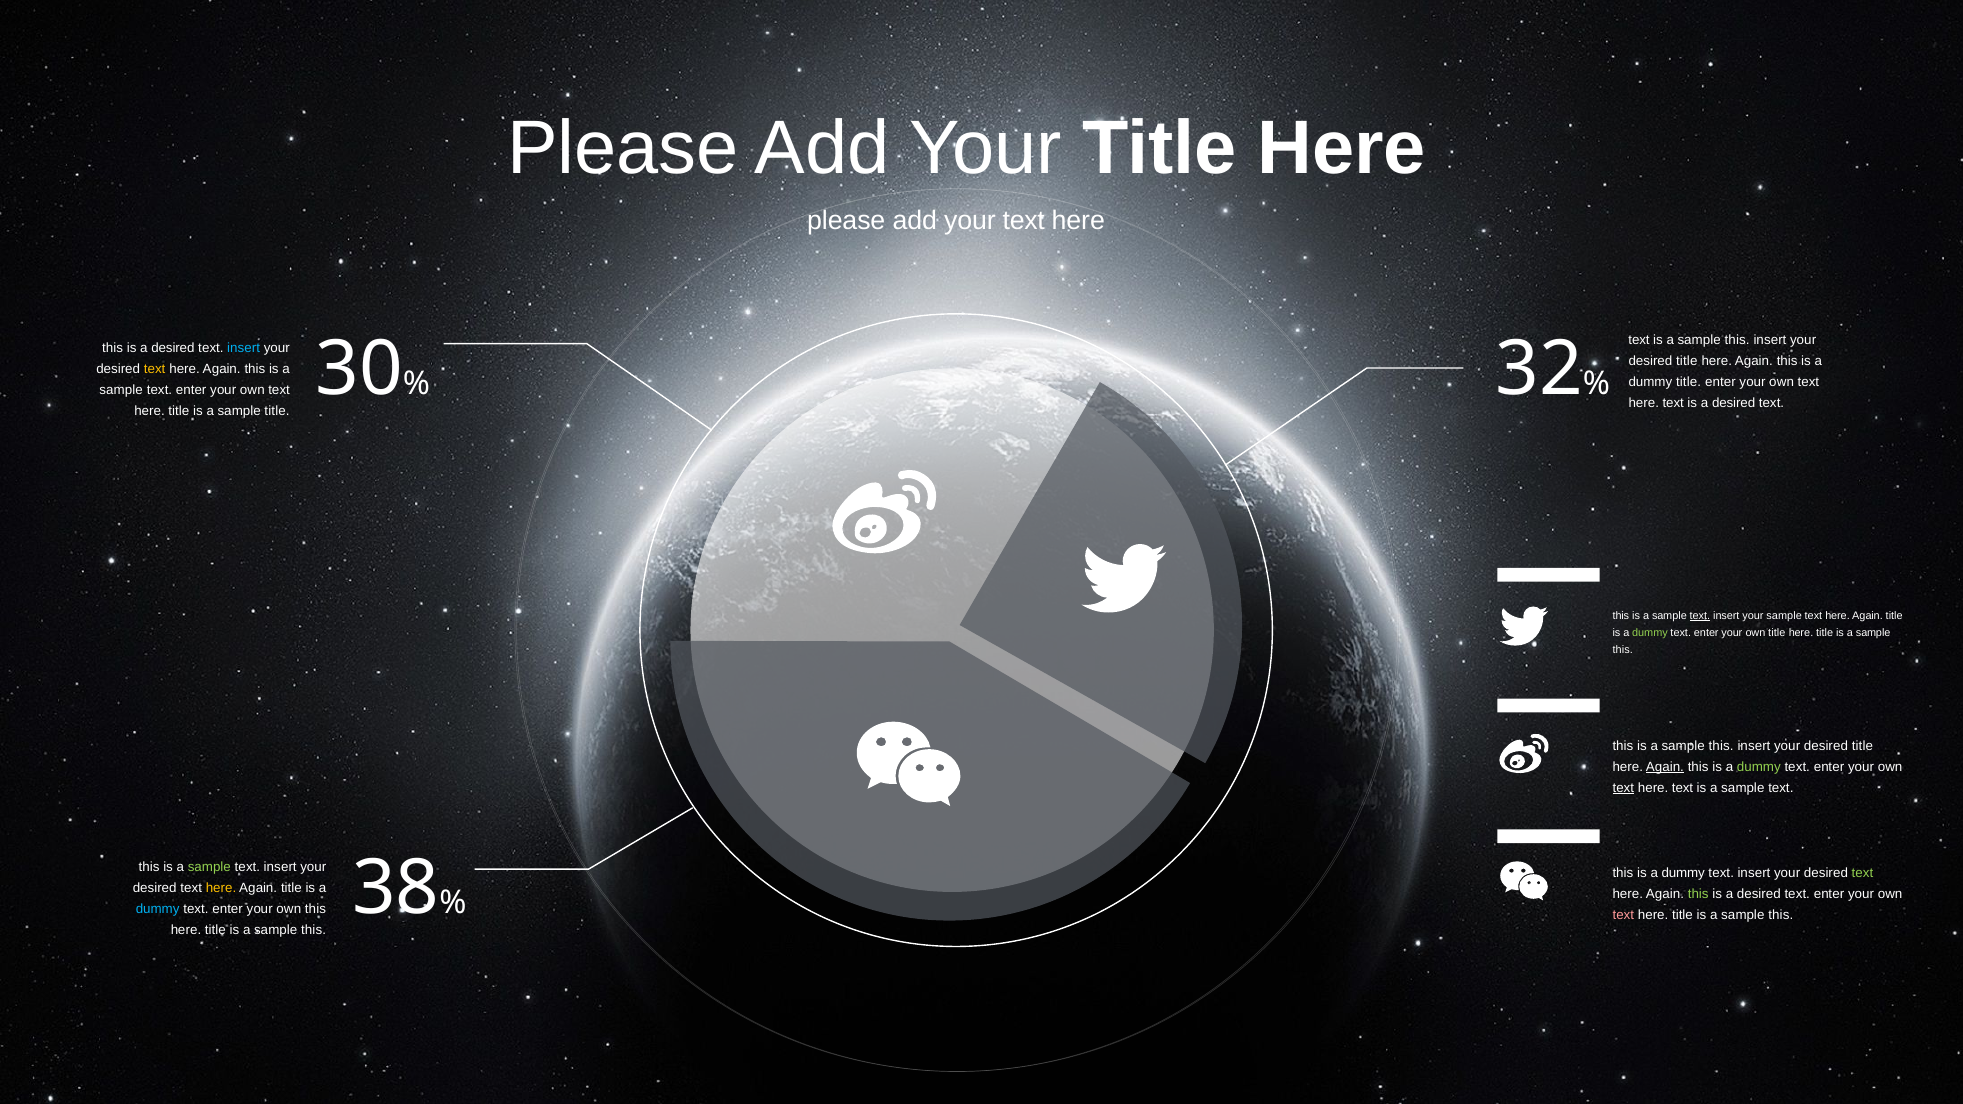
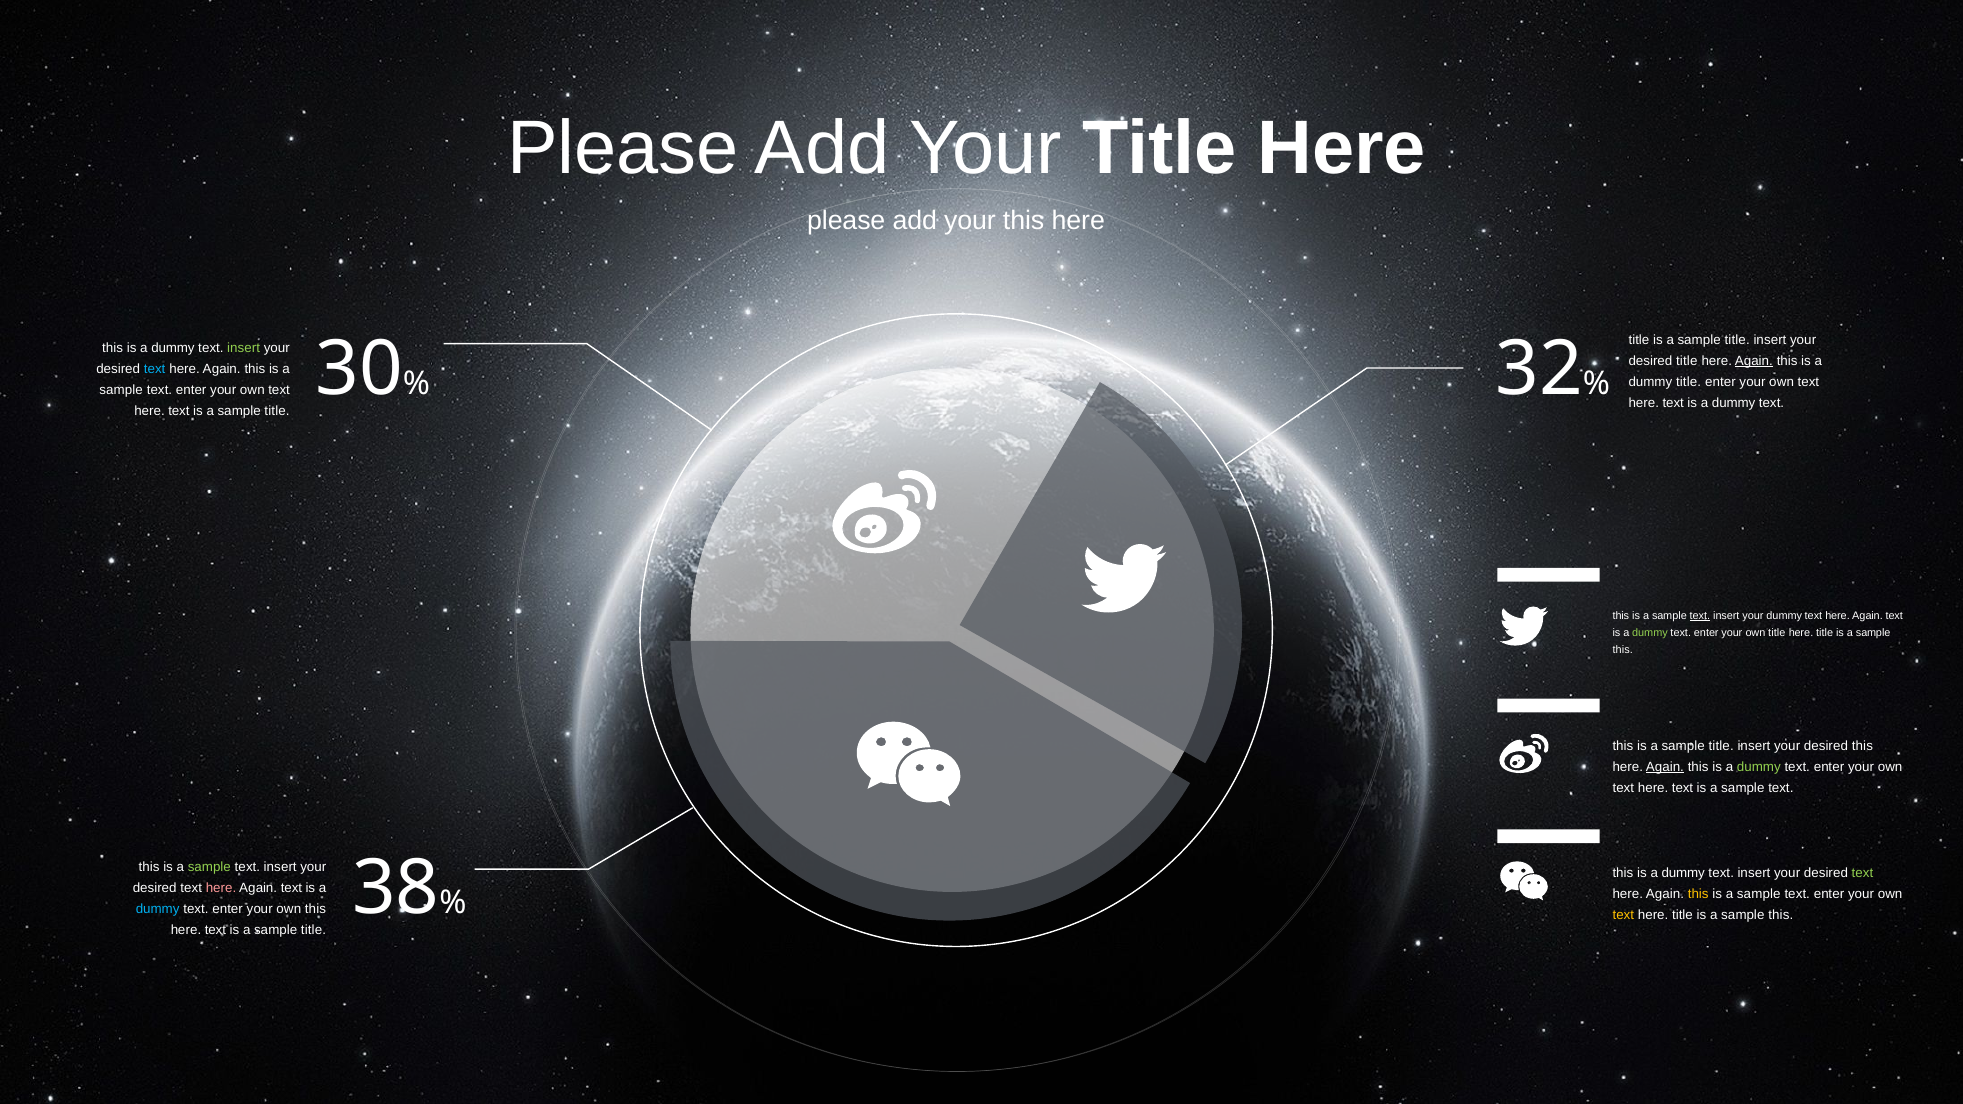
your text: text -> this
text at (1639, 340): text -> title
this at (1737, 340): this -> title
desired at (173, 348): desired -> dummy
insert at (244, 348) colour: light blue -> light green
Again at (1754, 361) underline: none -> present
text at (155, 369) colour: yellow -> light blue
desired at (1734, 403): desired -> dummy
title at (179, 411): title -> text
your sample: sample -> dummy
title at (1894, 616): title -> text
this at (1721, 746): this -> title
title at (1862, 746): title -> this
text at (1623, 788) underline: present -> none
here at (221, 888) colour: yellow -> pink
title at (291, 888): title -> text
this at (1698, 894) colour: light green -> yellow
desired at (1759, 894): desired -> sample
text at (1623, 915) colour: pink -> yellow
title at (215, 930): title -> text
this at (314, 930): this -> title
